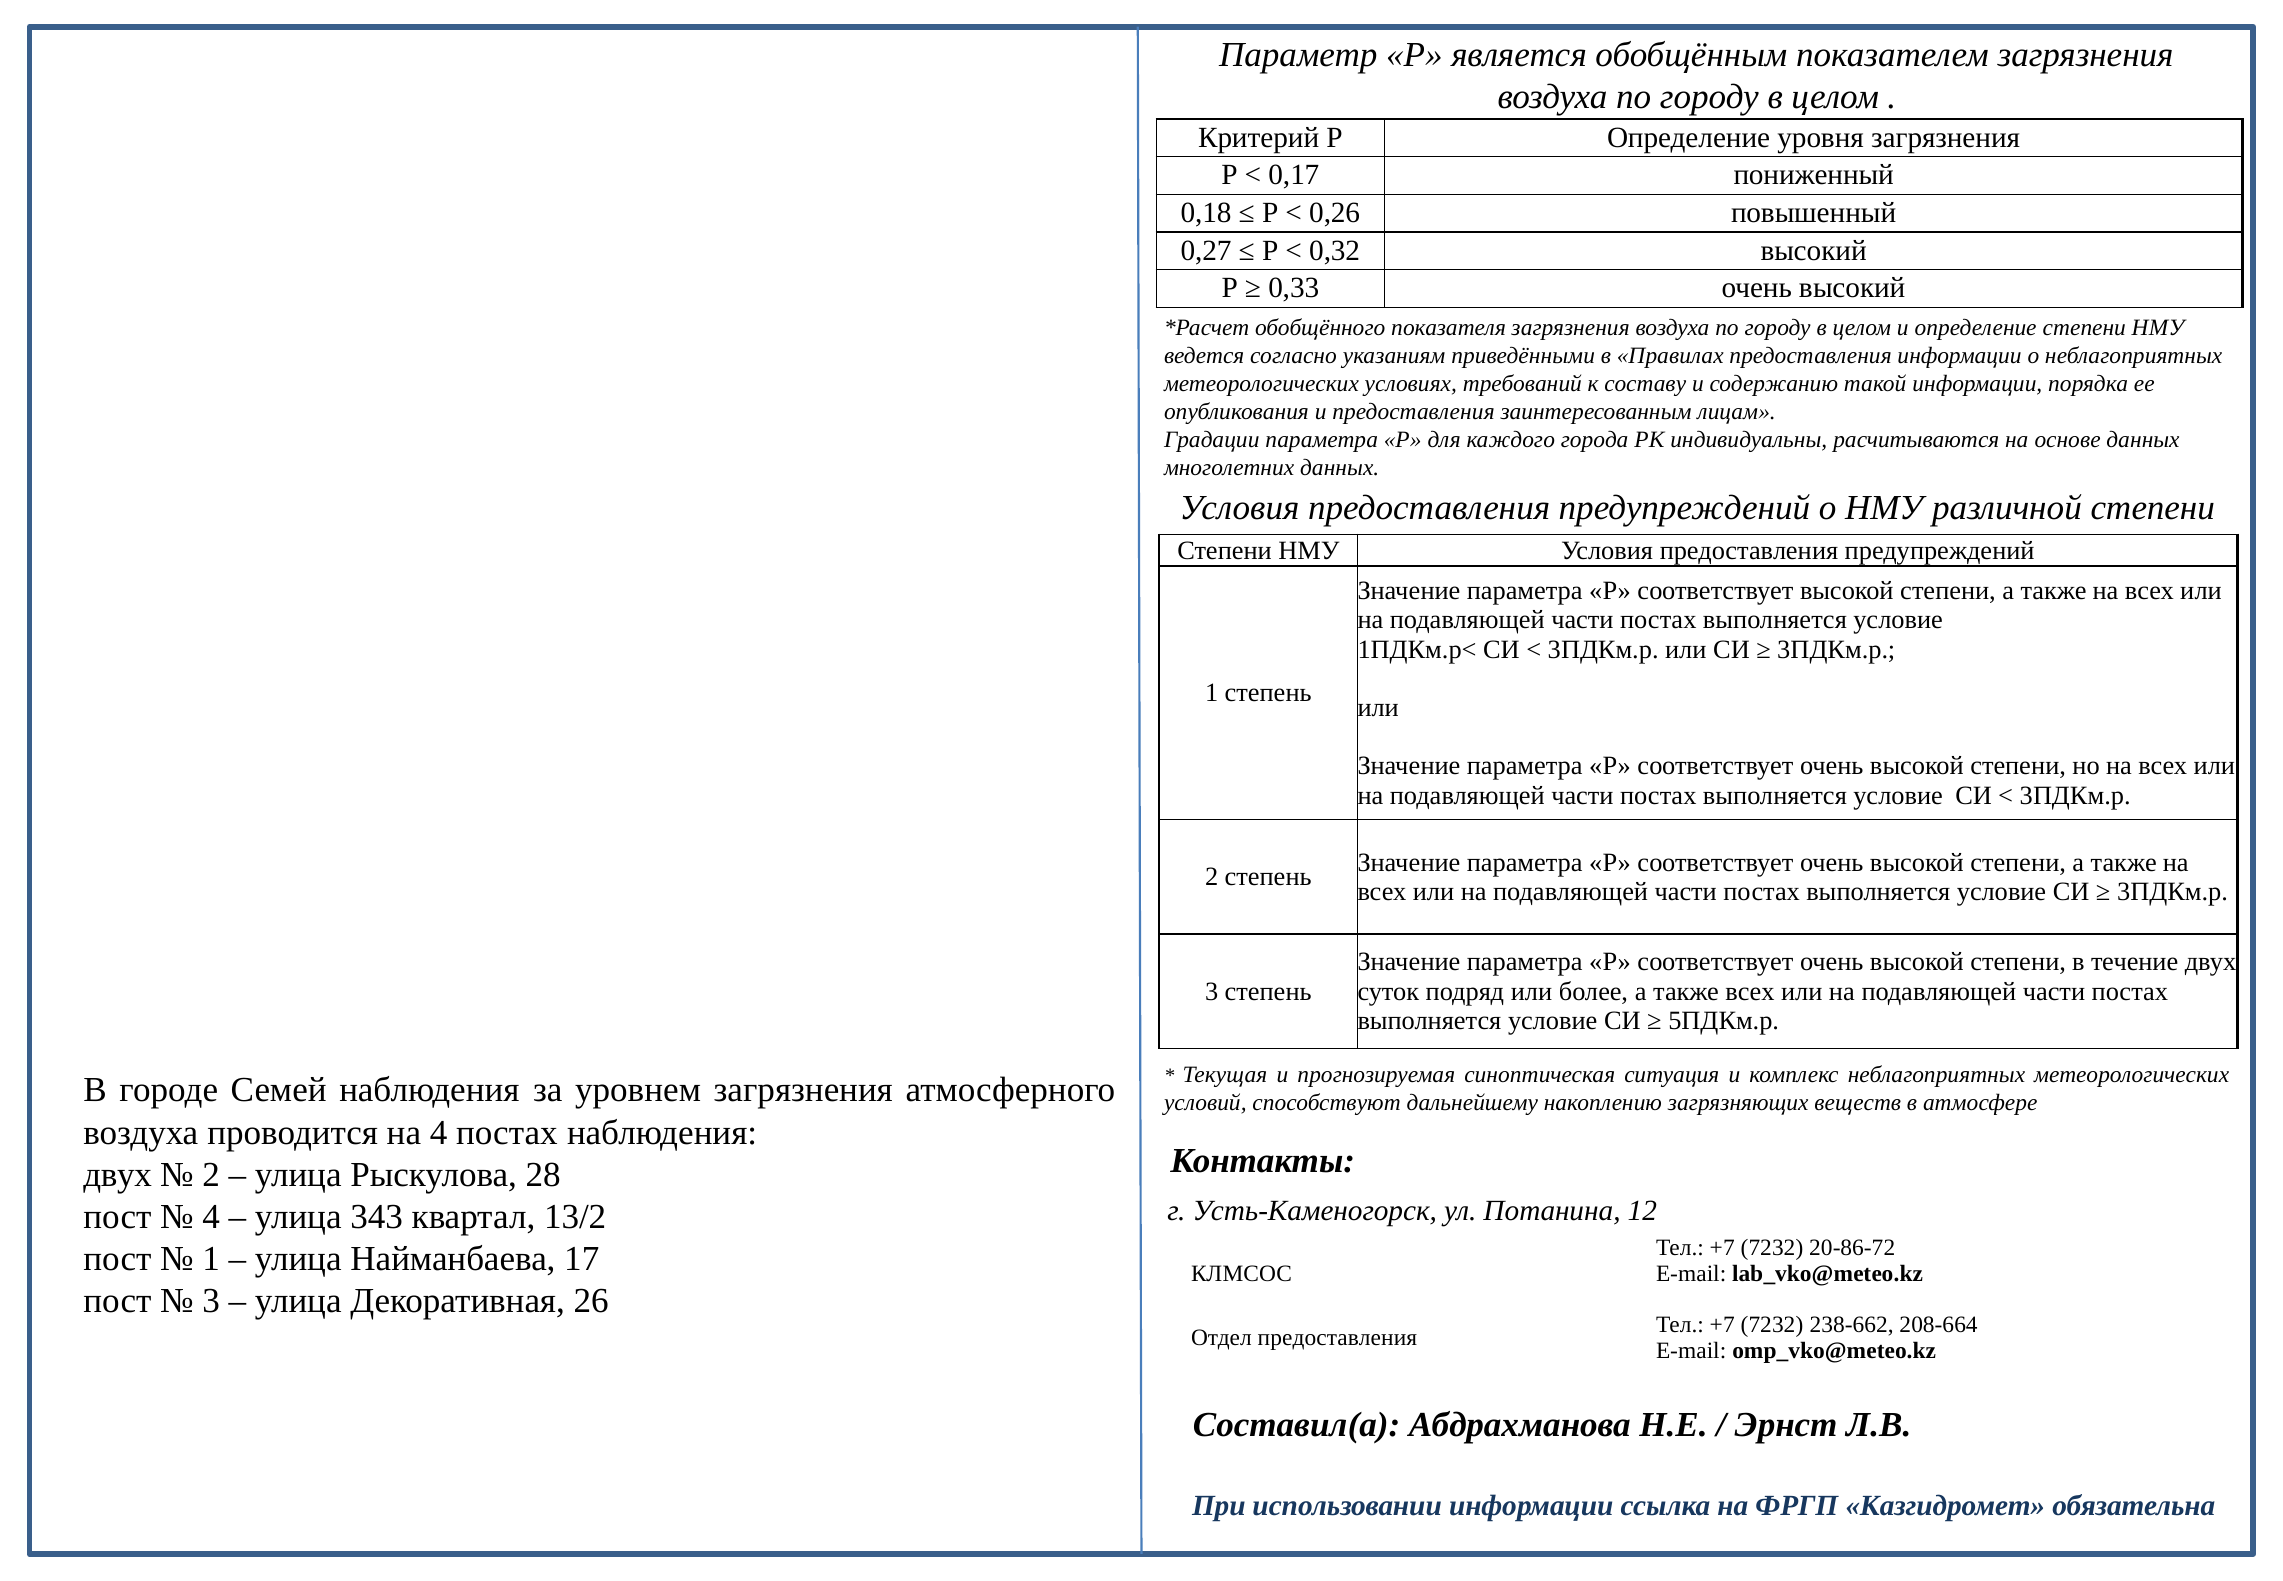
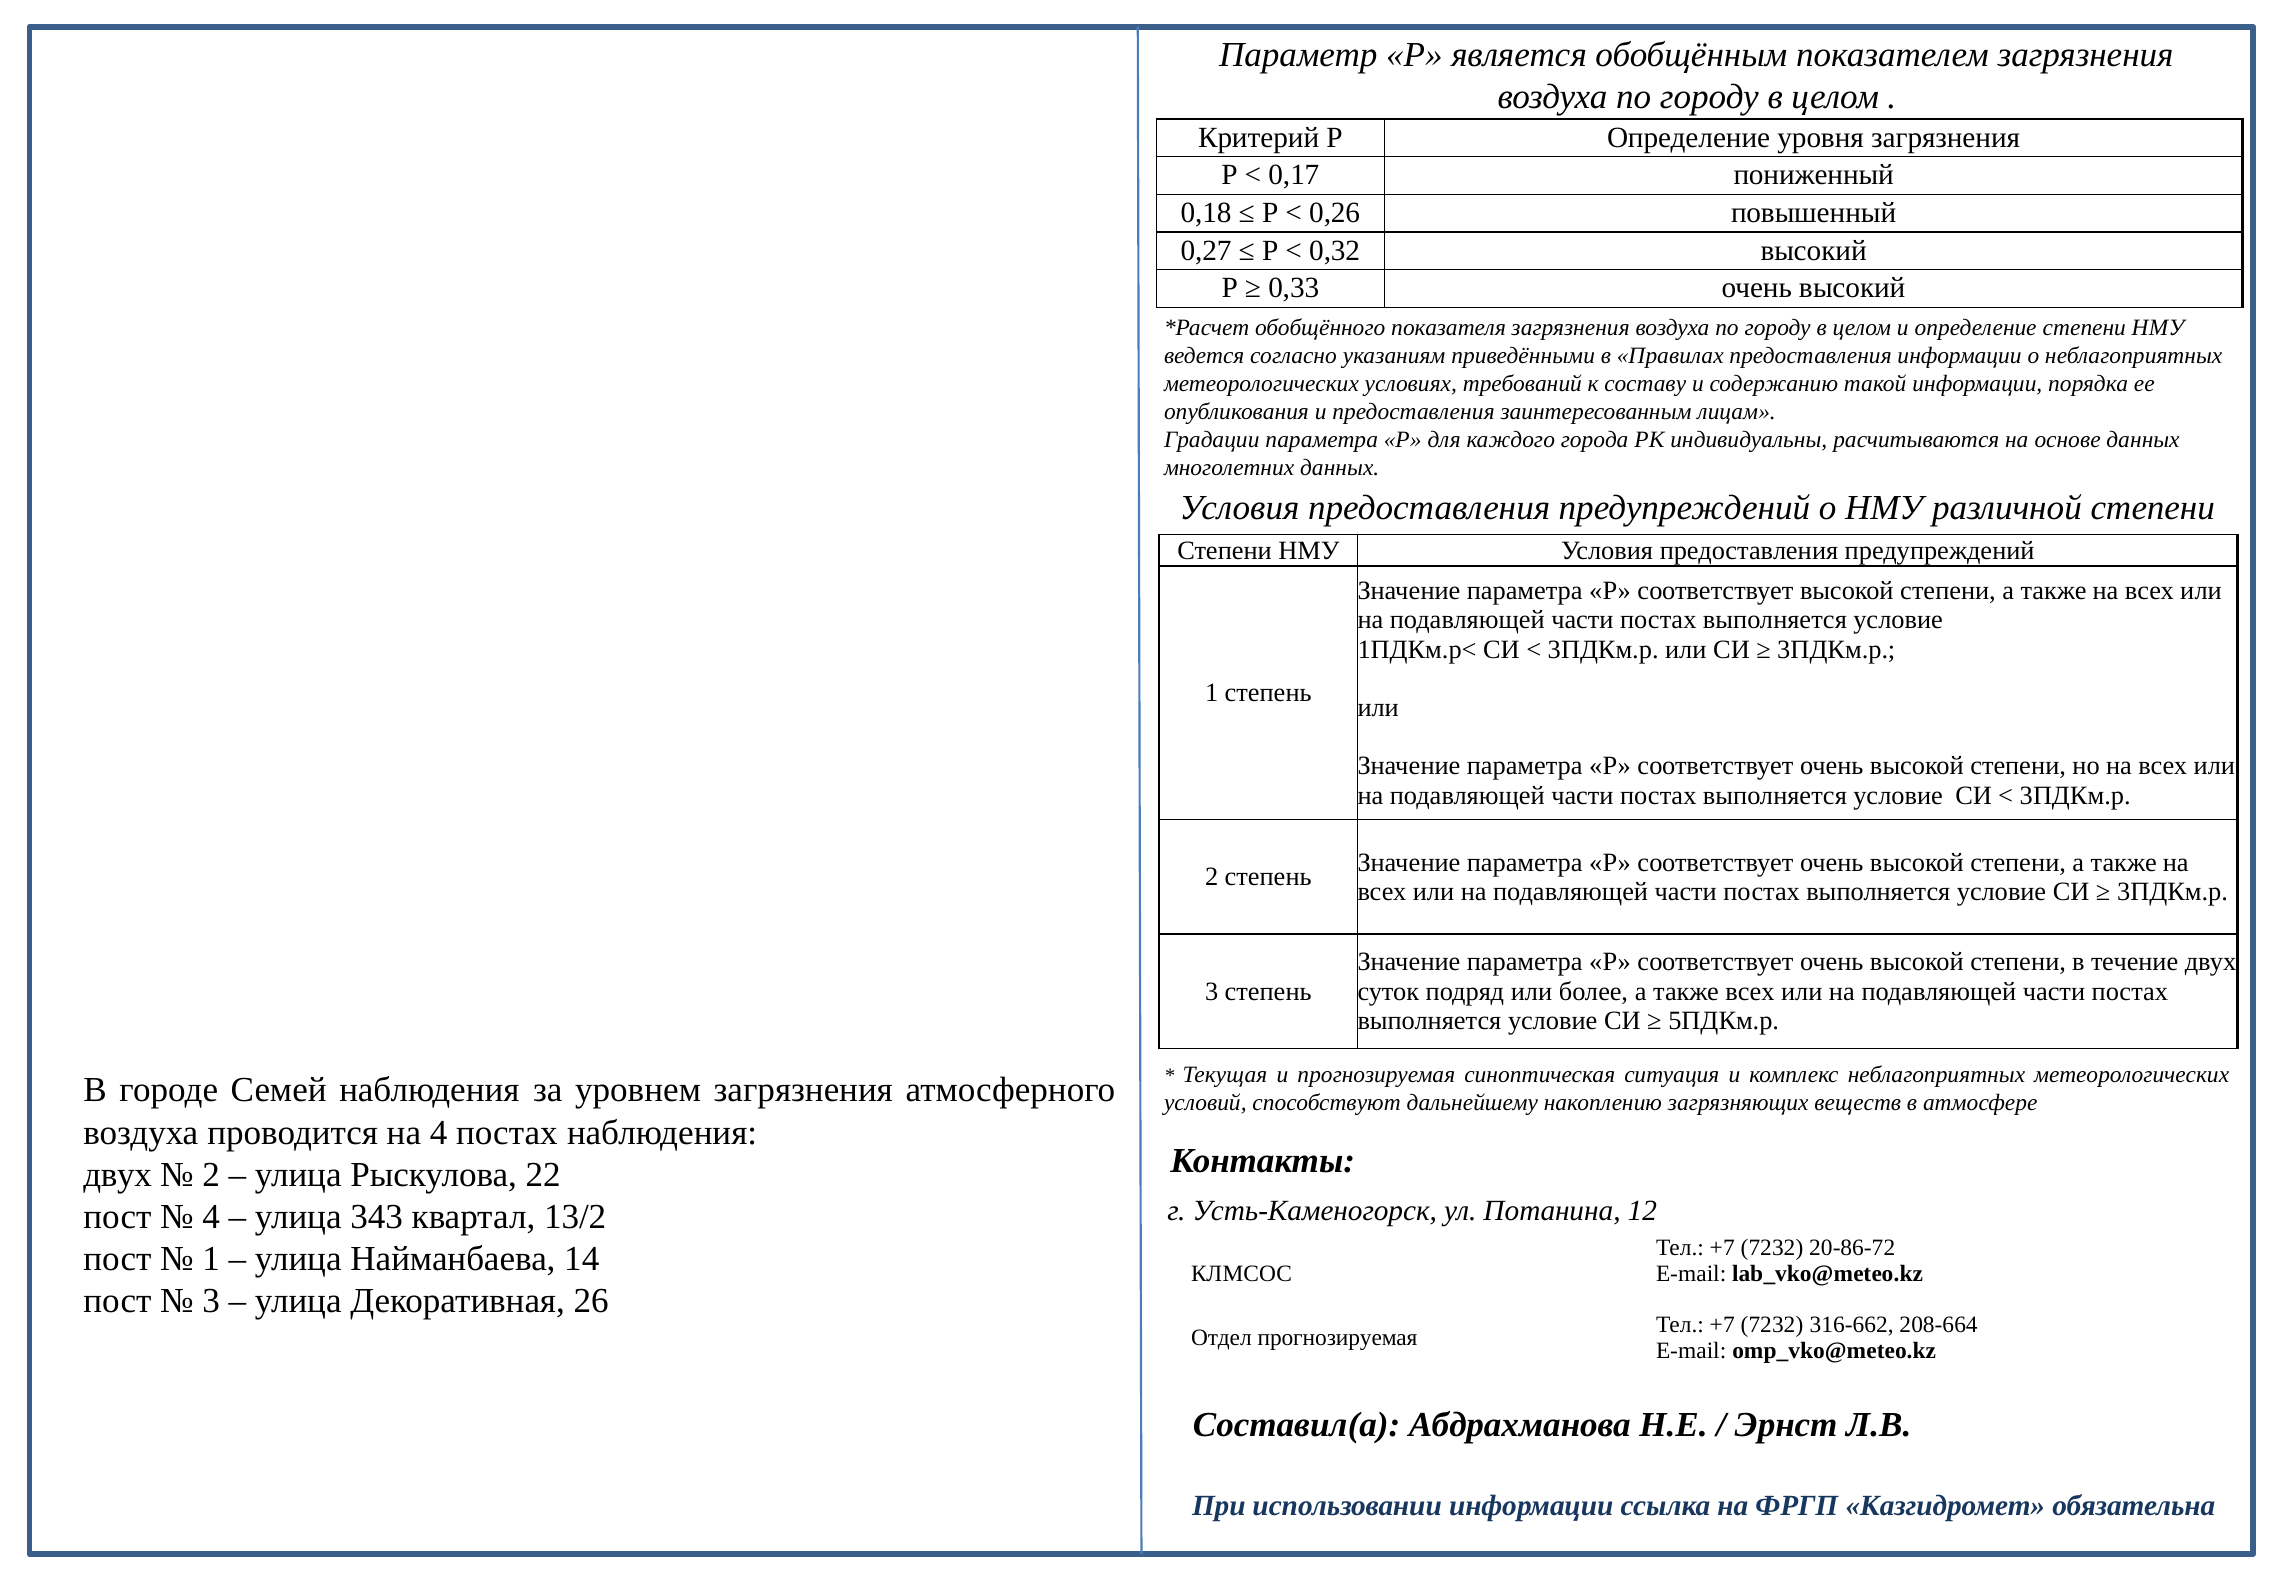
28: 28 -> 22
17: 17 -> 14
238-662: 238-662 -> 316-662
Отдел предоставления: предоставления -> прогнозируемая
